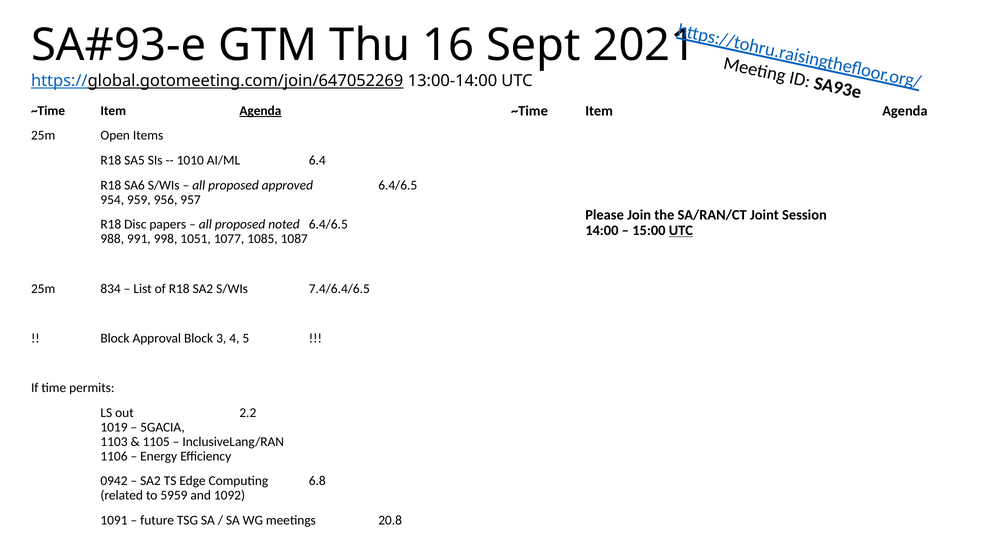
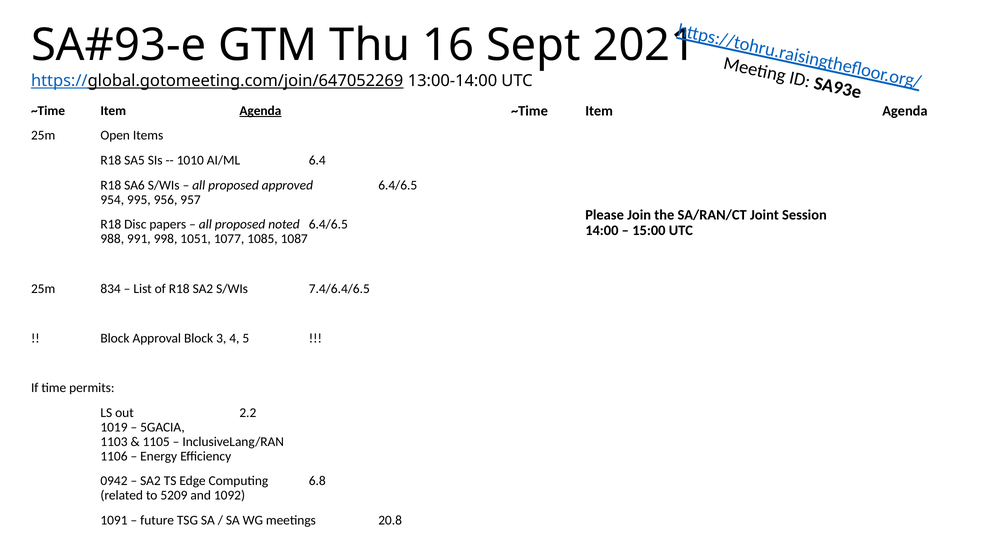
959: 959 -> 995
UTC at (681, 230) underline: present -> none
5959: 5959 -> 5209
